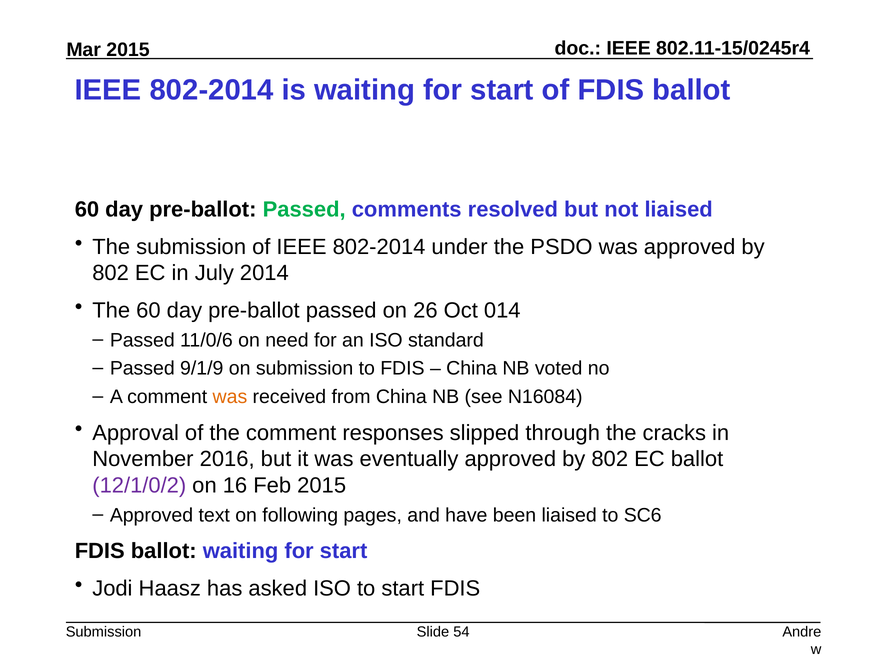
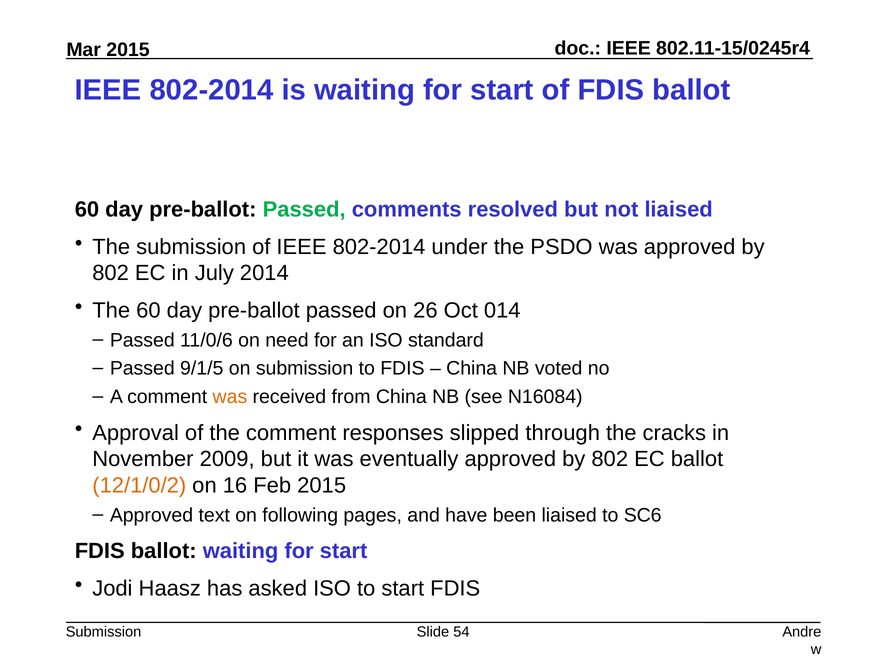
9/1/9: 9/1/9 -> 9/1/5
2016: 2016 -> 2009
12/1/0/2 colour: purple -> orange
